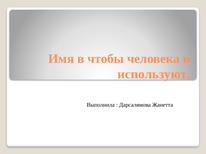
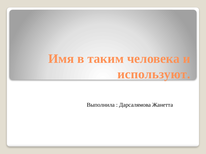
чтобы: чтобы -> таким
